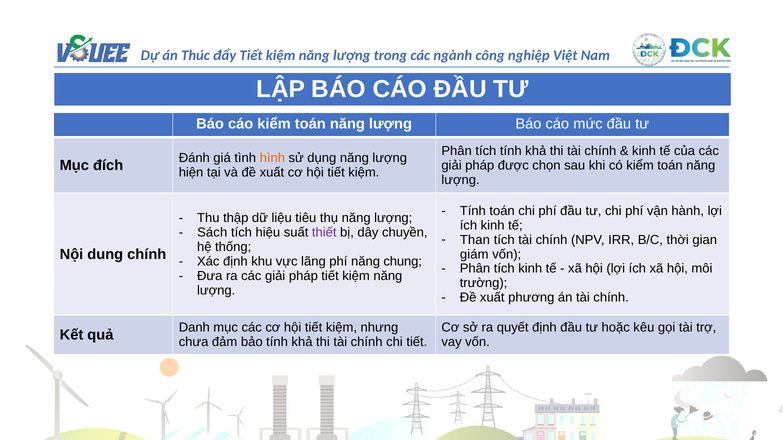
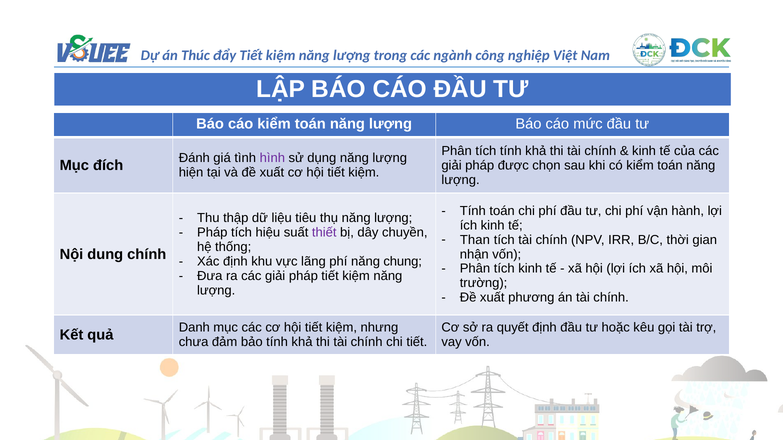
hình colour: orange -> purple
Sách at (212, 233): Sách -> Pháp
giám: giám -> nhận
